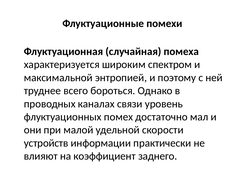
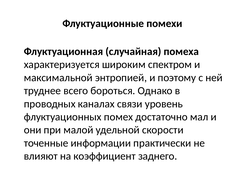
устройств: устройств -> точенные
